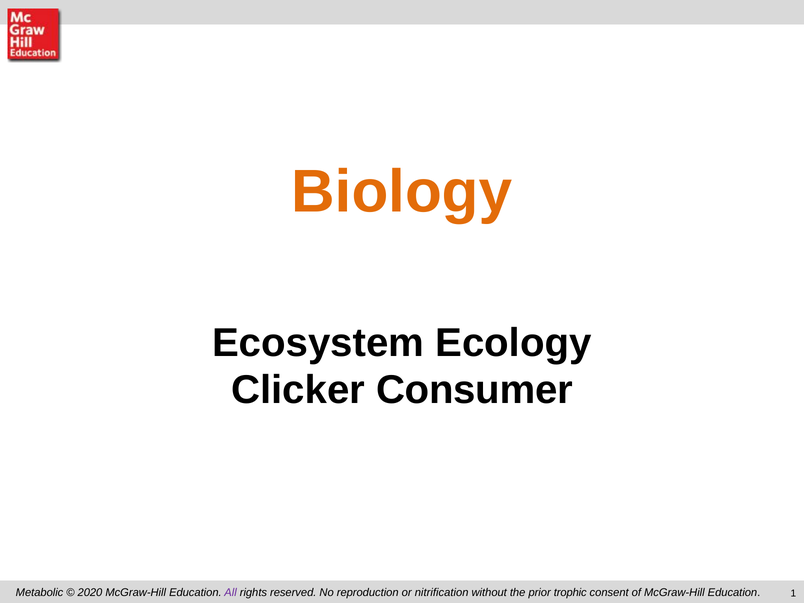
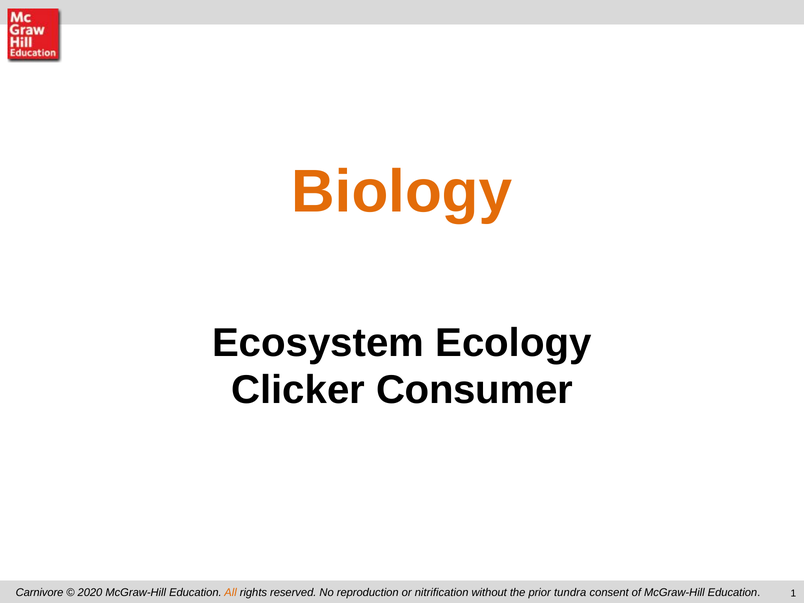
Metabolic: Metabolic -> Carnivore
All colour: purple -> orange
trophic: trophic -> tundra
